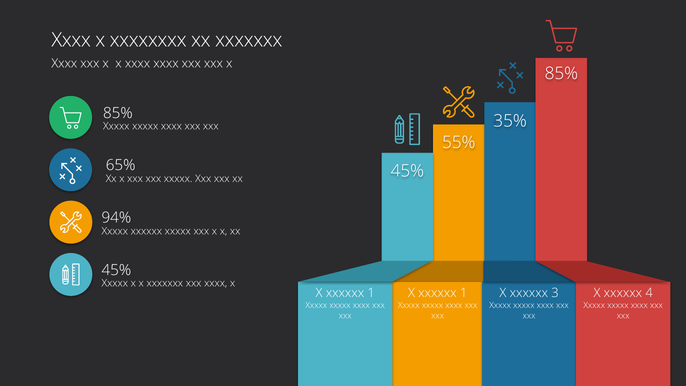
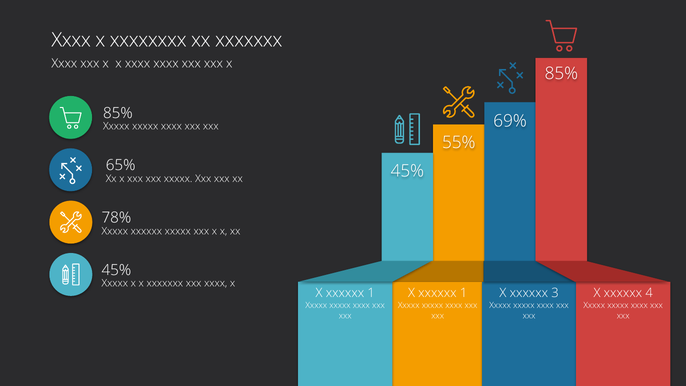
35%: 35% -> 69%
94%: 94% -> 78%
